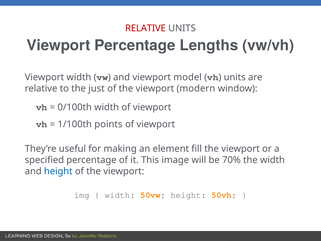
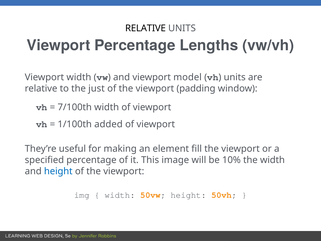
RELATIVE at (146, 28) colour: red -> black
modern: modern -> padding
0/100th: 0/100th -> 7/100th
points: points -> added
70%: 70% -> 10%
